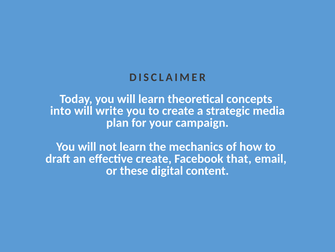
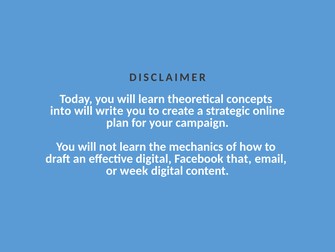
media: media -> online
effective create: create -> digital
these: these -> week
